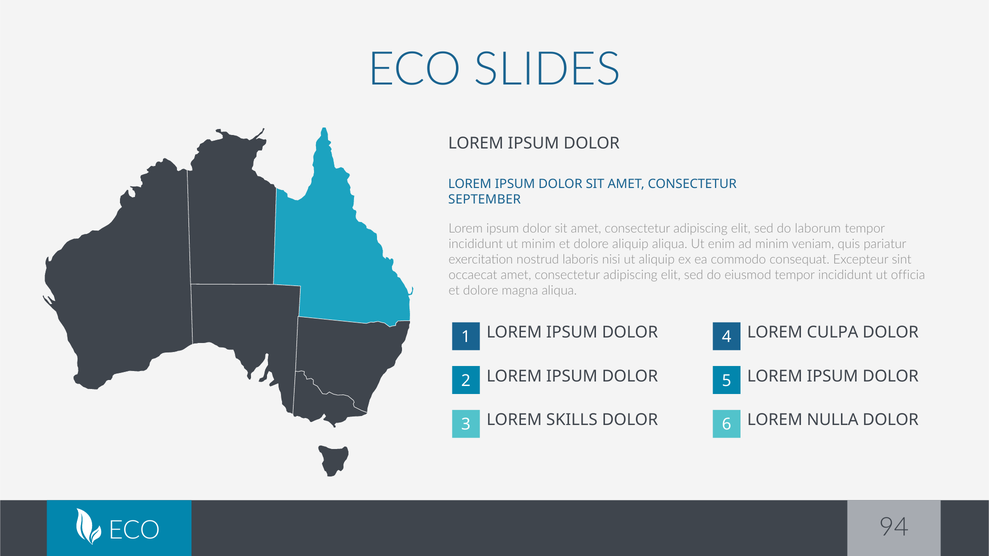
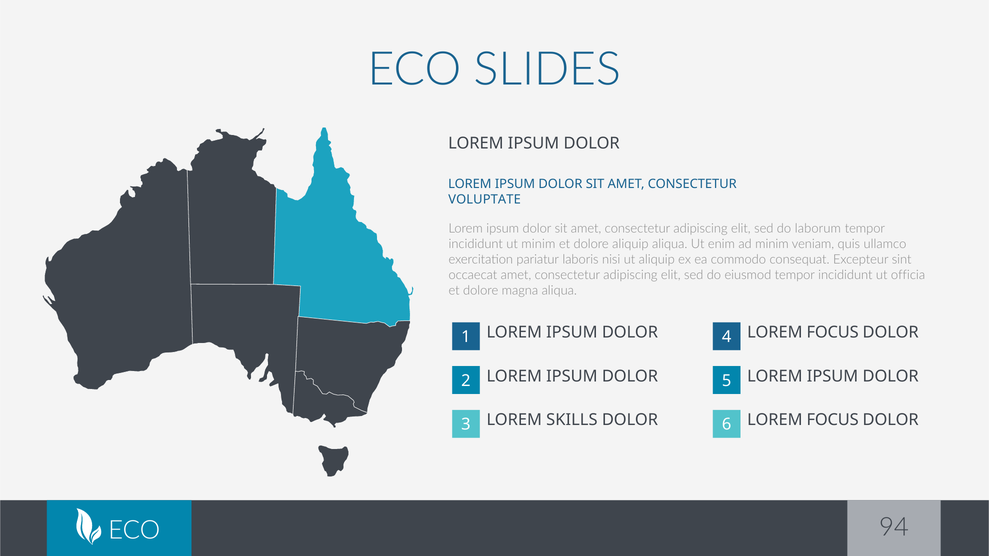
SEPTEMBER: SEPTEMBER -> VOLUPTATE
pariatur: pariatur -> ullamco
nostrud: nostrud -> pariatur
CULPA at (833, 332): CULPA -> FOCUS
NULLA at (833, 420): NULLA -> FOCUS
